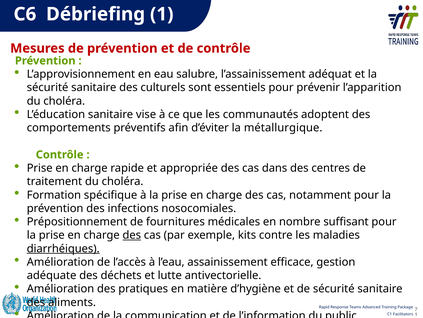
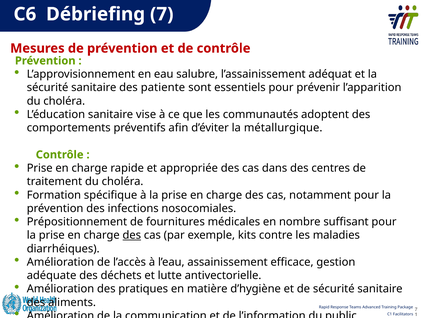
Débriefing 1: 1 -> 7
culturels: culturels -> patiente
diarrhéiques underline: present -> none
